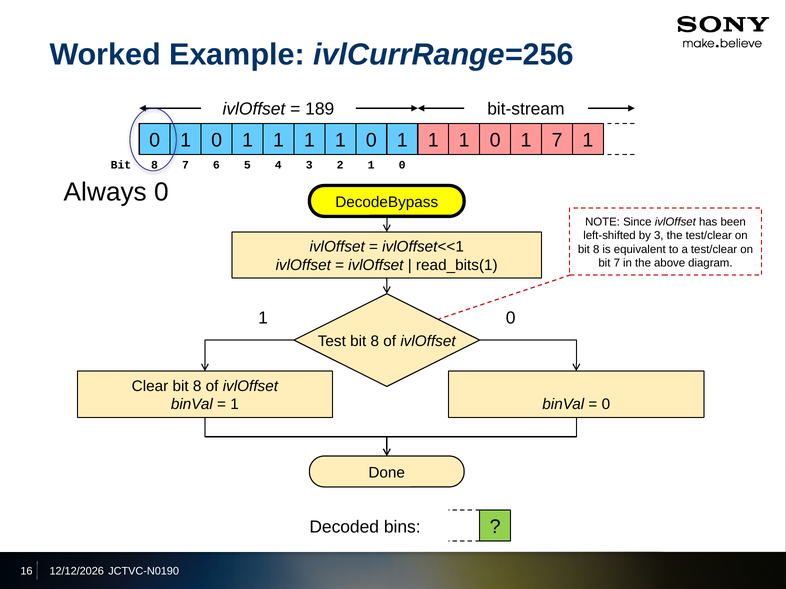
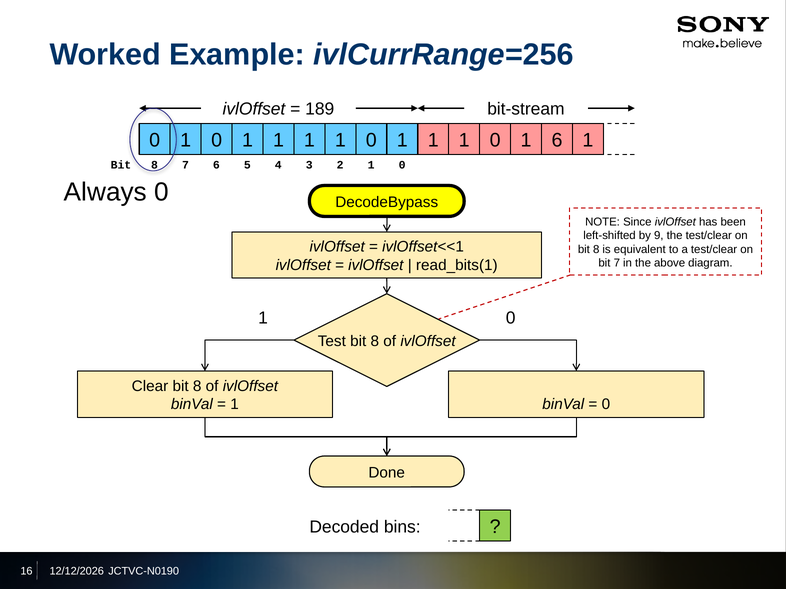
1 7: 7 -> 6
by 3: 3 -> 9
